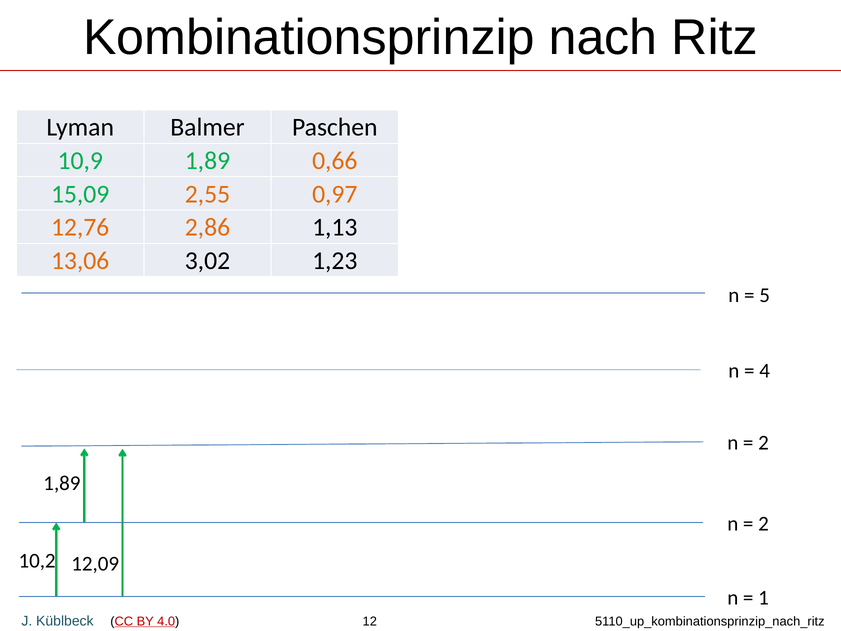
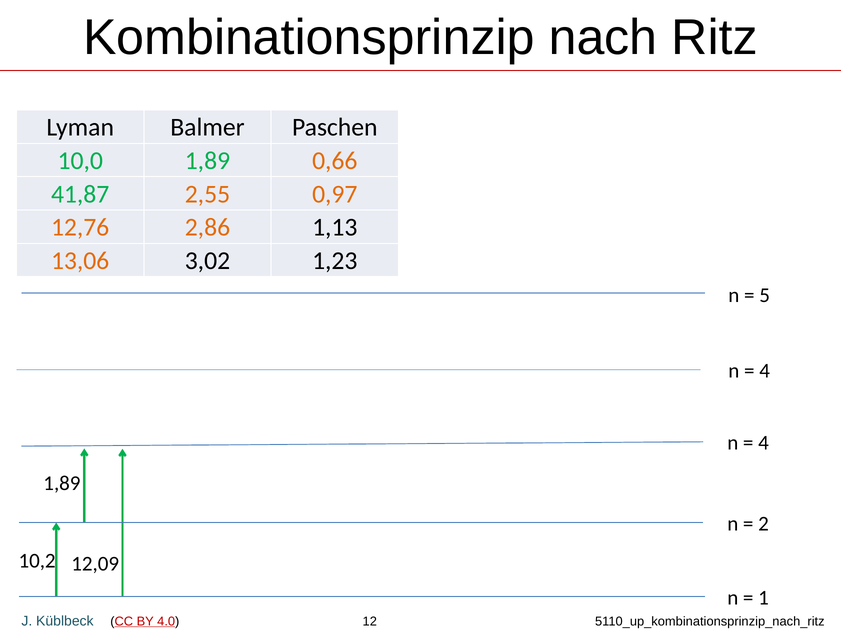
10,9: 10,9 -> 10,0
15,09: 15,09 -> 41,87
2 at (764, 443): 2 -> 4
